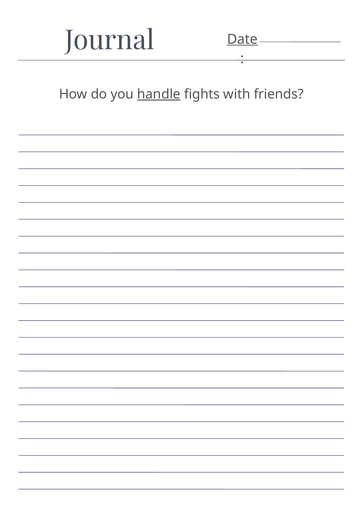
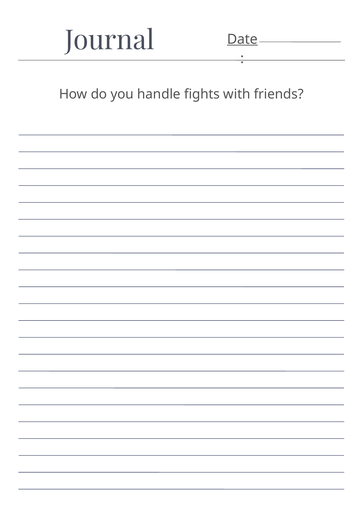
handle underline: present -> none
